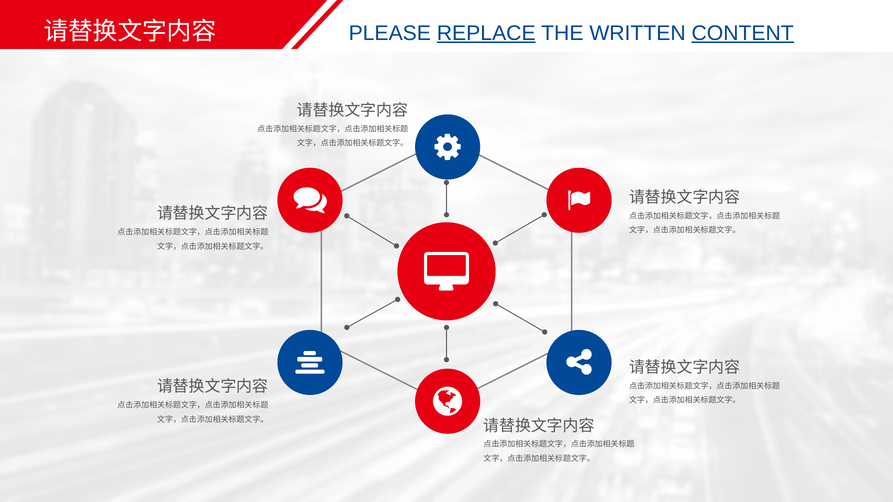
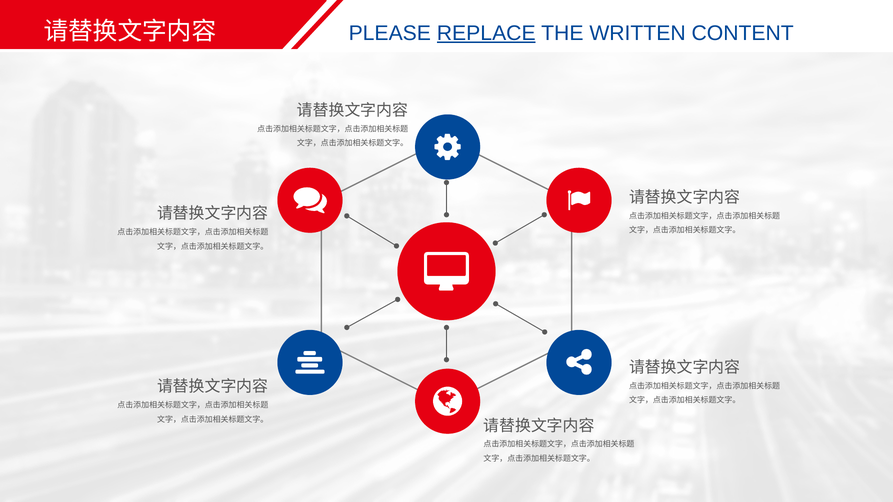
CONTENT underline: present -> none
